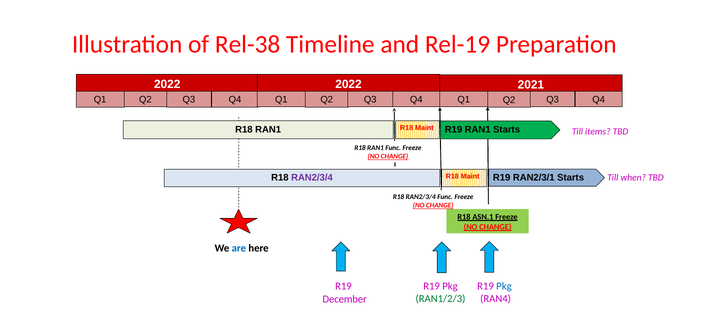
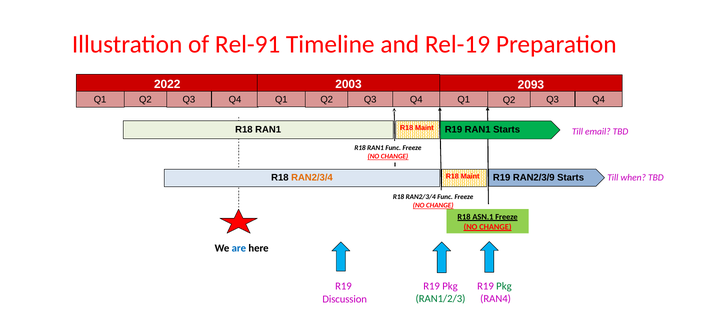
Rel-38: Rel-38 -> Rel-91
2022 at (348, 85): 2022 -> 2003
2021: 2021 -> 2093
items: items -> email
RAN2/3/1: RAN2/3/1 -> RAN2/3/9
RAN2/3/4 at (312, 178) colour: purple -> orange
Pkg at (504, 286) colour: blue -> green
December: December -> Discussion
